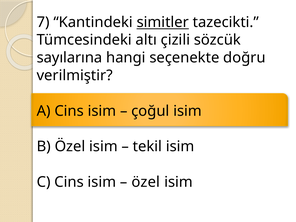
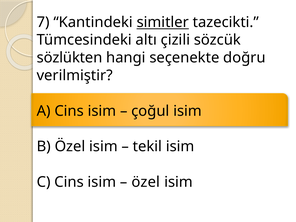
sayılarına: sayılarına -> sözlükten
